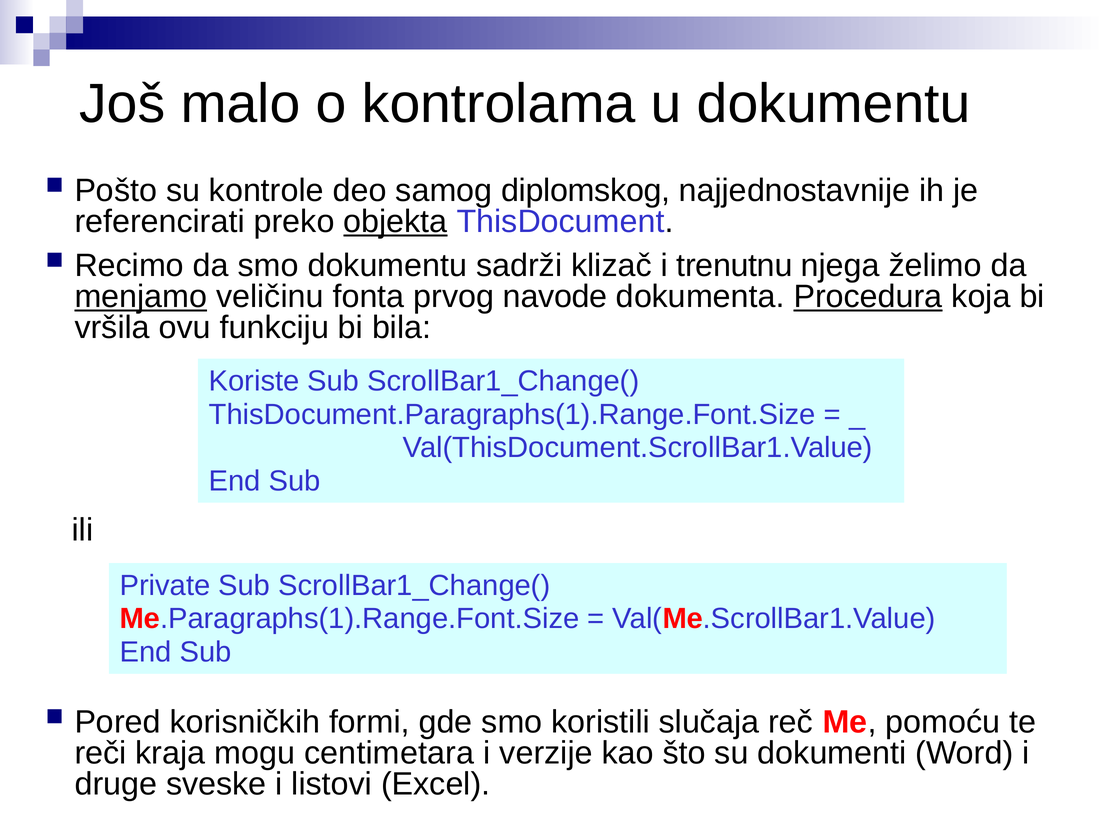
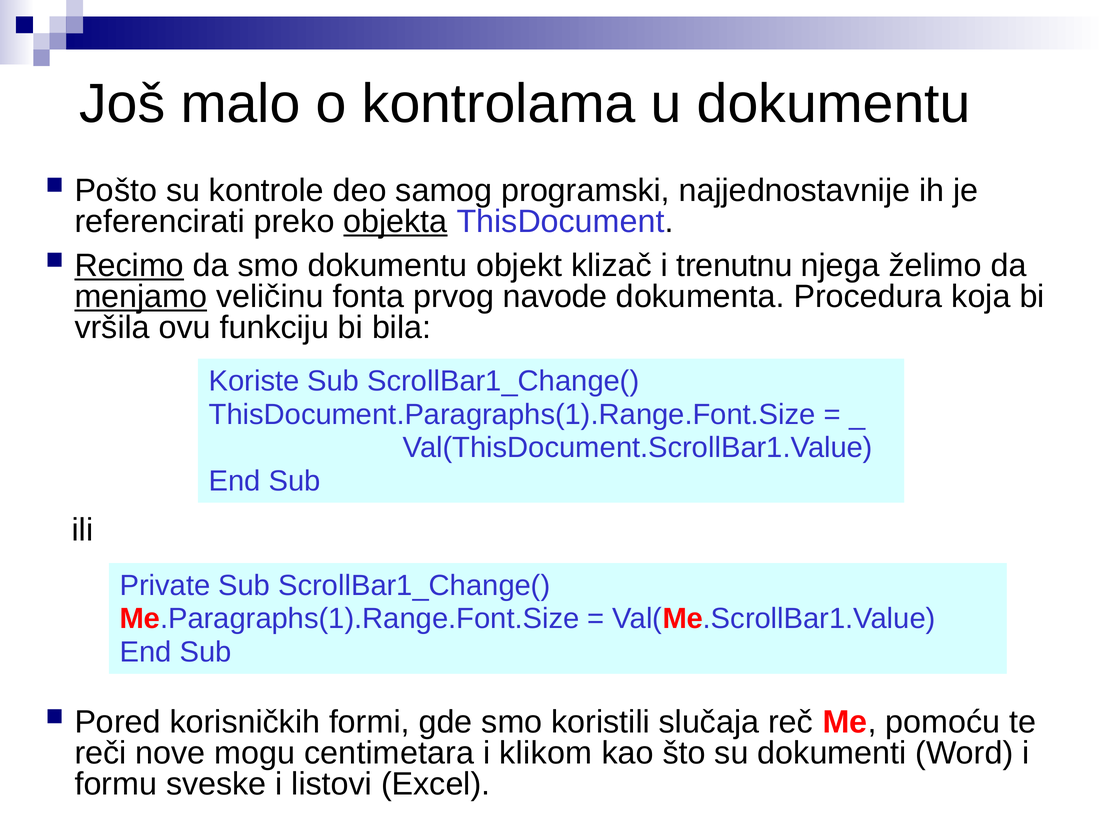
diplomskog: diplomskog -> programski
Recimo underline: none -> present
sadrži: sadrži -> objekt
Procedura underline: present -> none
kraja: kraja -> nove
verzije: verzije -> klikom
druge: druge -> formu
